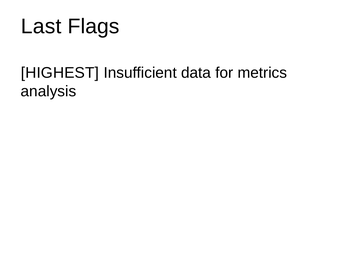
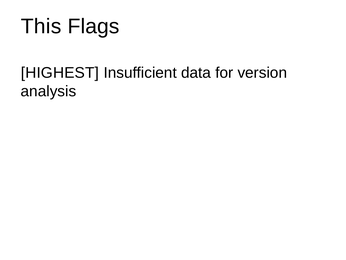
Last: Last -> This
metrics: metrics -> version
